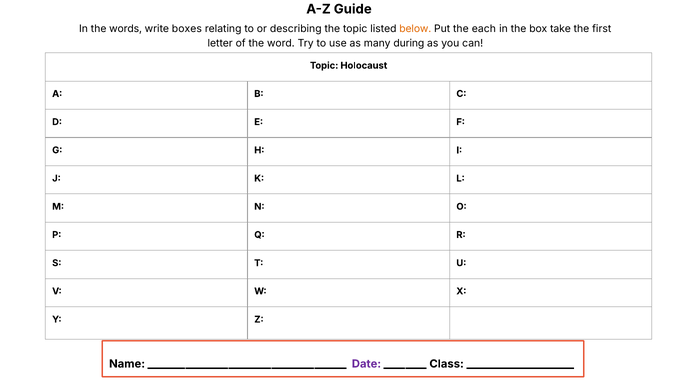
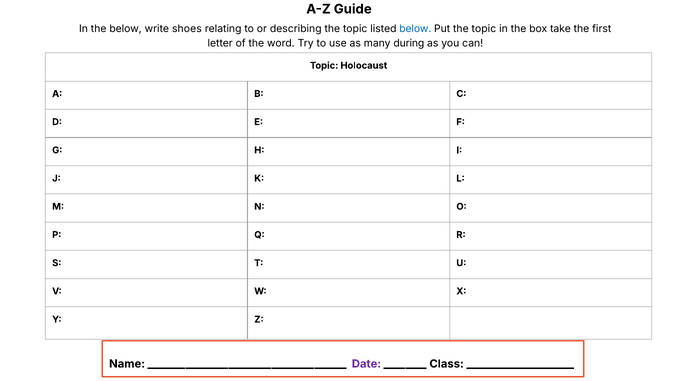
the words: words -> below
boxes: boxes -> shoes
below at (415, 29) colour: orange -> blue
Put the each: each -> topic
